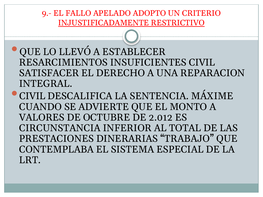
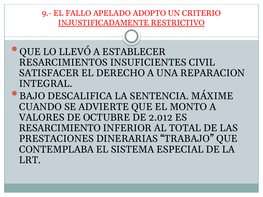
CIVIL at (32, 96): CIVIL -> BAJO
CIRCUNSTANCIA: CIRCUNSTANCIA -> RESARCIMIENTO
